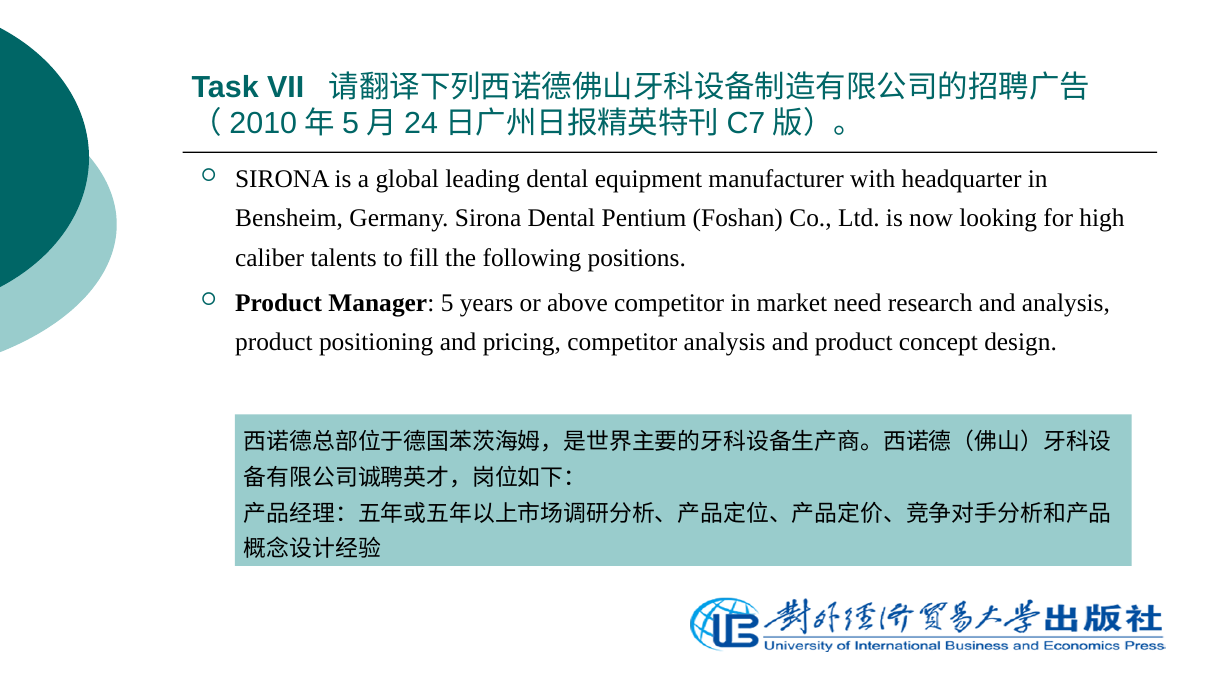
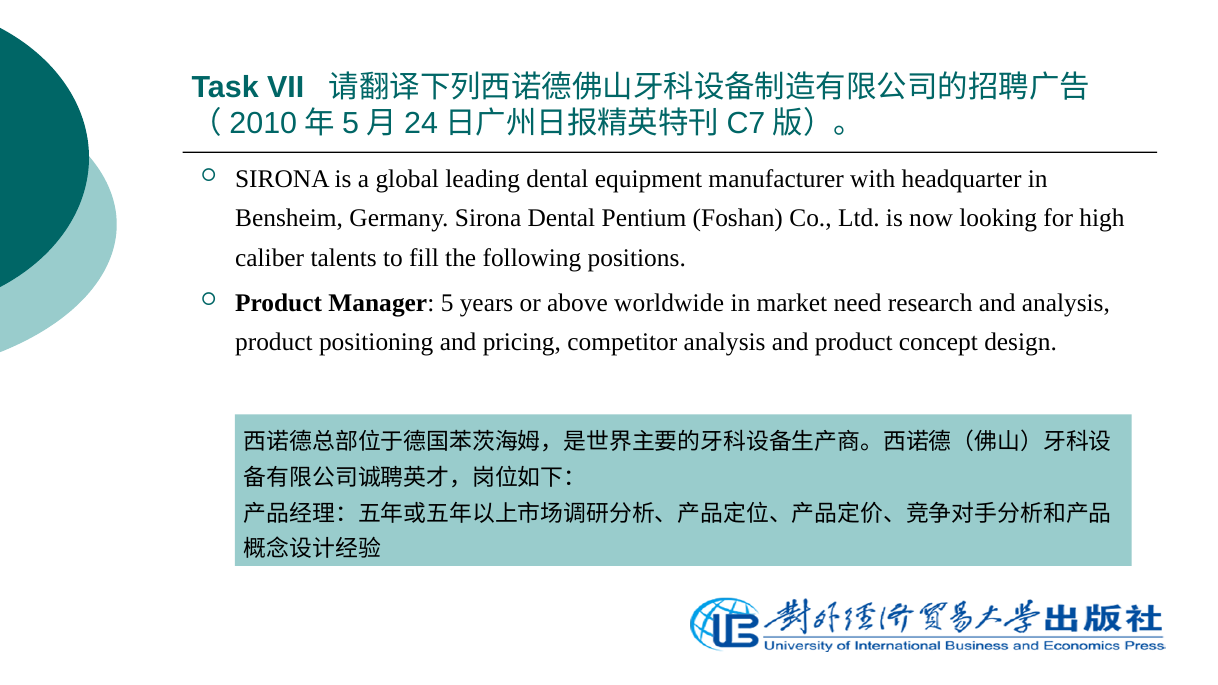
above competitor: competitor -> worldwide
